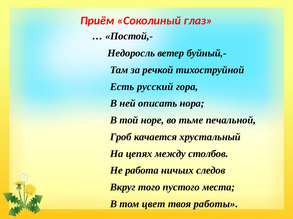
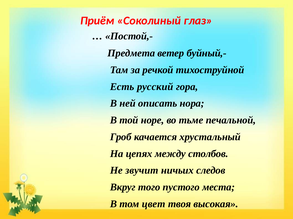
Недоросль: Недоросль -> Предмета
работа: работа -> звучит
работы: работы -> высокая
